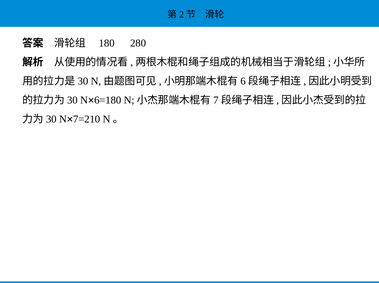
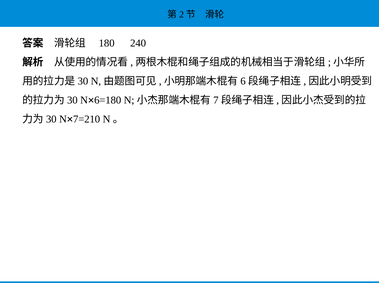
280: 280 -> 240
